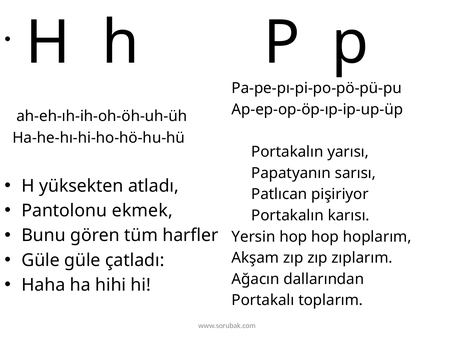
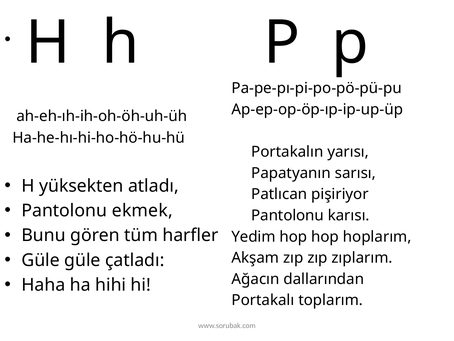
Portakalın at (288, 215): Portakalın -> Pantolonu
Yersin: Yersin -> Yedim
